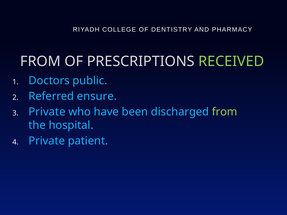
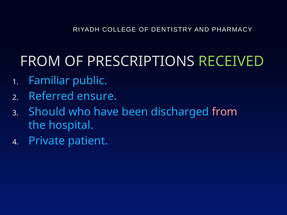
Doctors: Doctors -> Familiar
Private at (47, 112): Private -> Should
from at (225, 112) colour: light green -> pink
